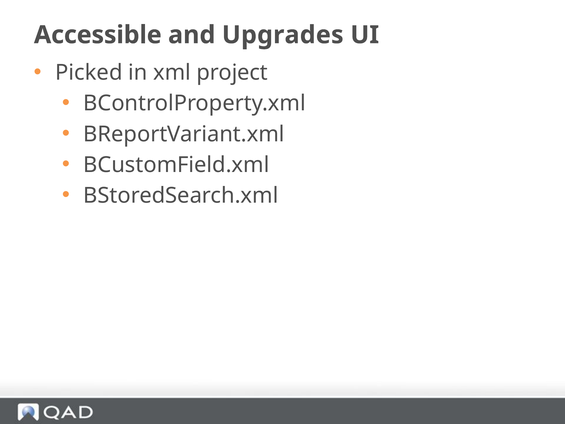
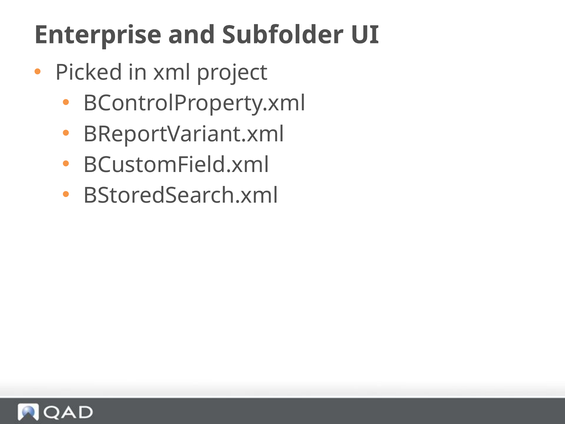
Accessible: Accessible -> Enterprise
Upgrades: Upgrades -> Subfolder
